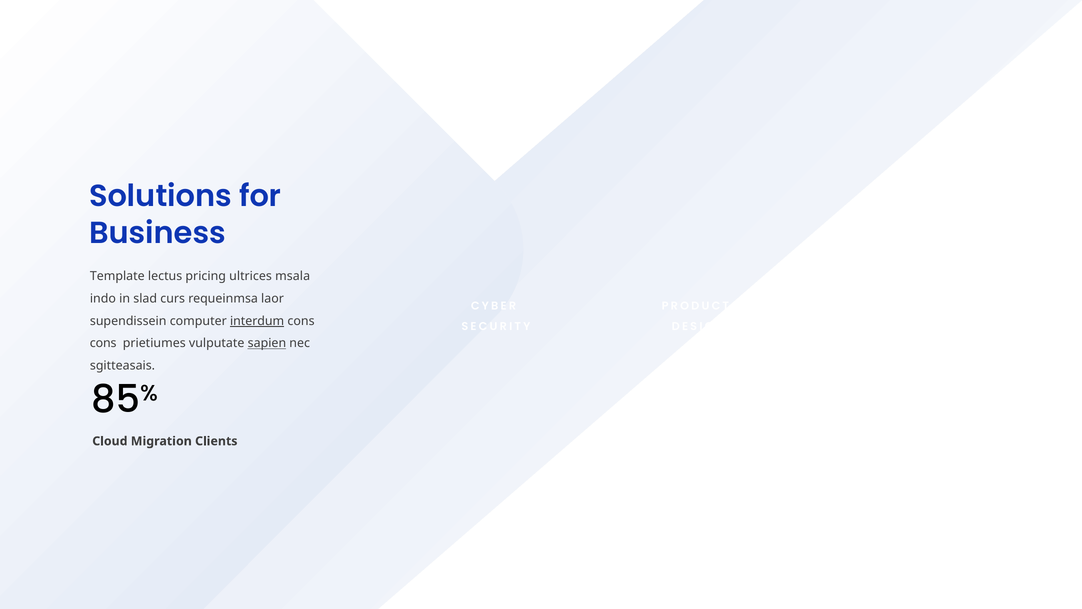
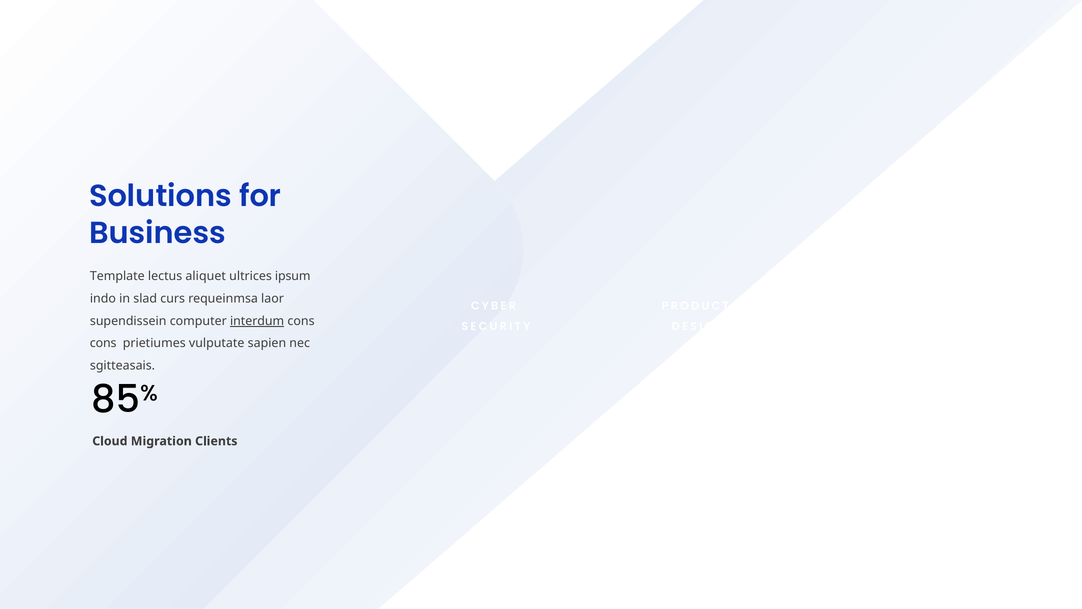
pricing: pricing -> aliquet
msala: msala -> ipsum
sapien underline: present -> none
